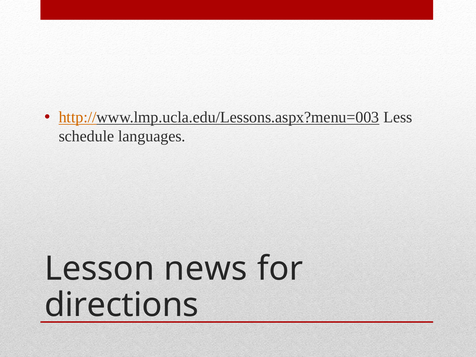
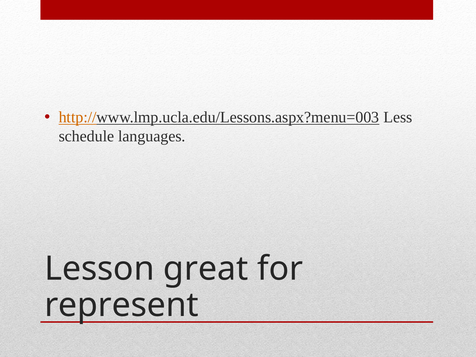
news: news -> great
directions: directions -> represent
